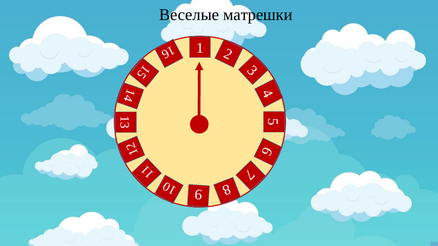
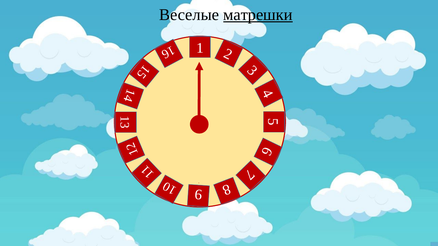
матрешки underline: none -> present
